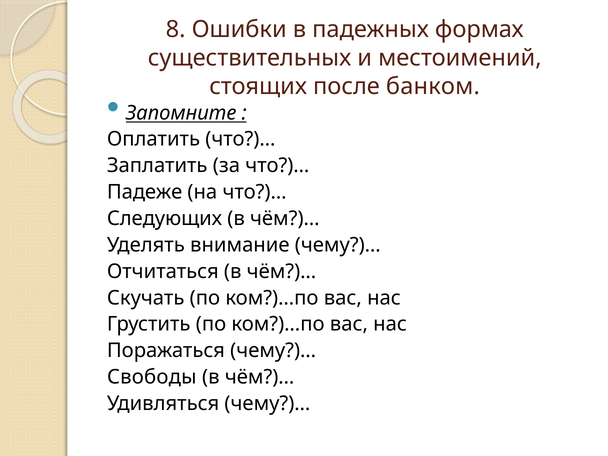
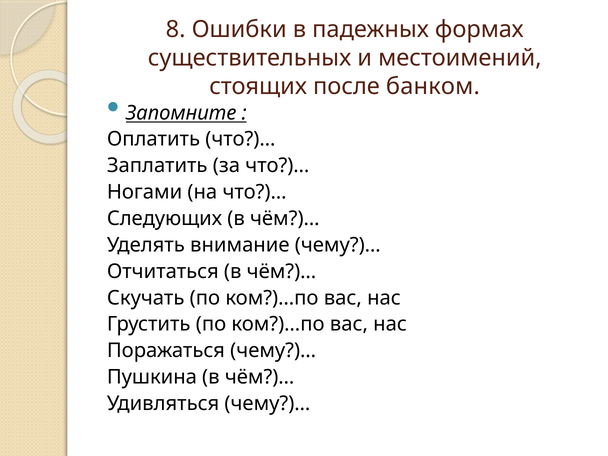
Падеже: Падеже -> Ногами
Свободы: Свободы -> Пушкина
